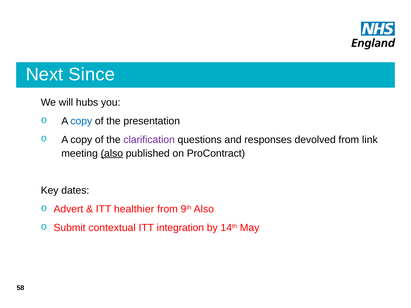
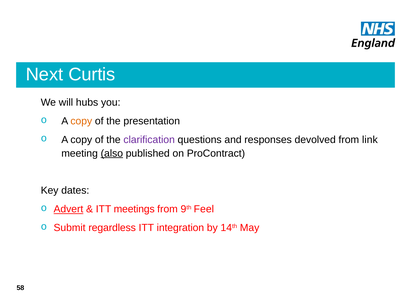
Since: Since -> Curtis
copy at (81, 121) colour: blue -> orange
Advert underline: none -> present
healthier: healthier -> meetings
9th Also: Also -> Feel
contextual: contextual -> regardless
